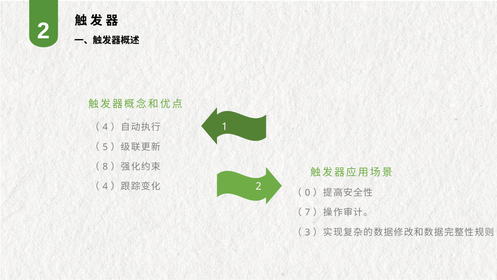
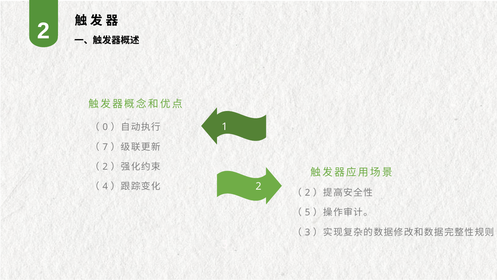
4 at (105, 127): 4 -> 0
5: 5 -> 7
8 at (105, 166): 8 -> 2
0 at (308, 193): 0 -> 2
7: 7 -> 5
